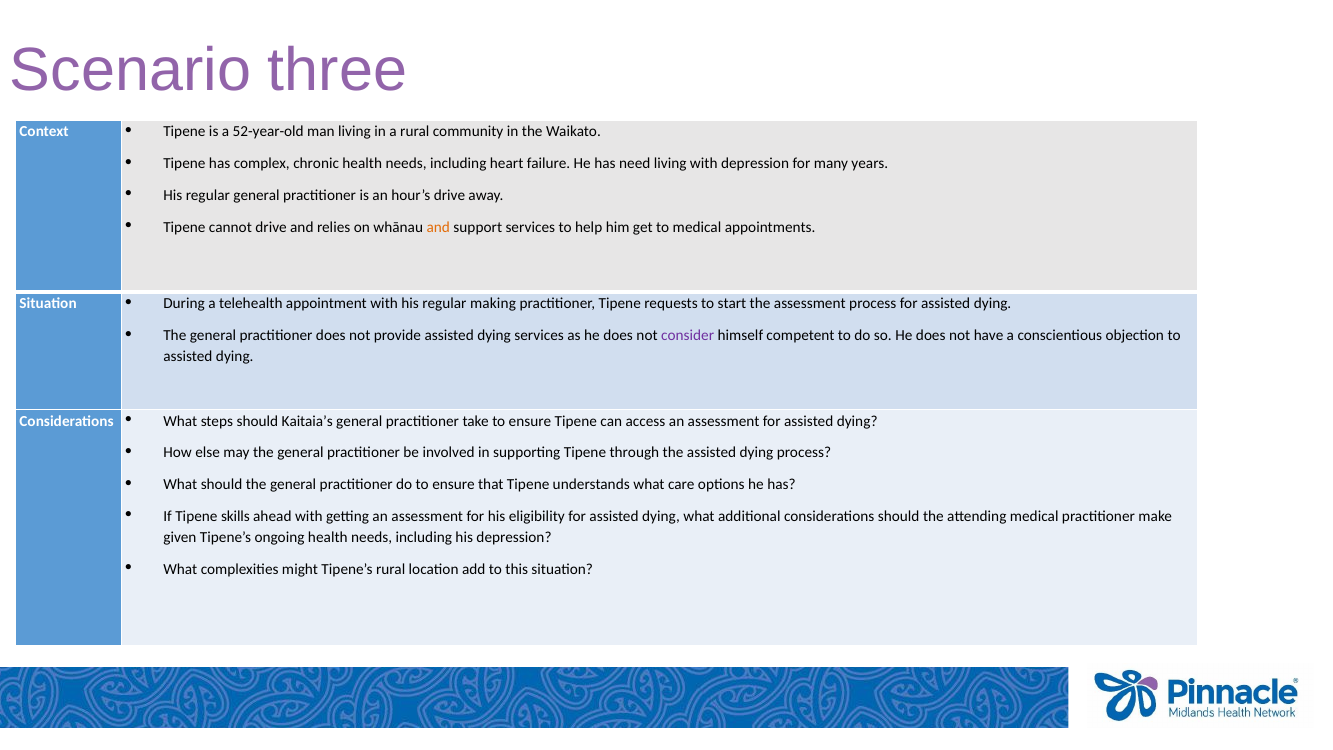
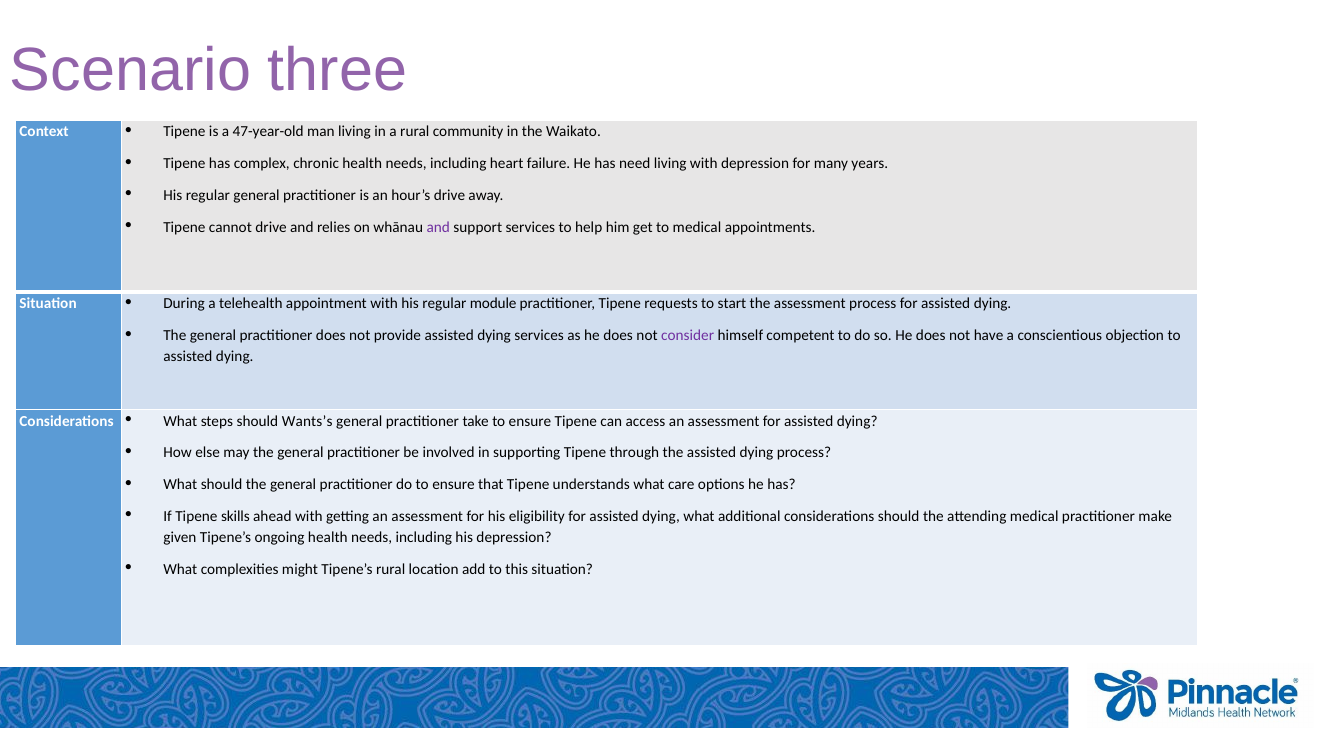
52-year-old: 52-year-old -> 47-year-old
and at (438, 227) colour: orange -> purple
making: making -> module
Kaitaia’s: Kaitaia’s -> Wants’s
